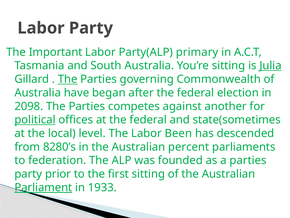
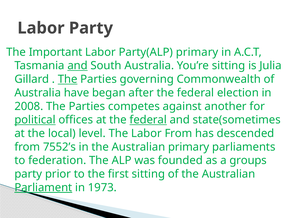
and at (78, 66) underline: none -> present
Julia underline: present -> none
2098: 2098 -> 2008
federal at (148, 120) underline: none -> present
Labor Been: Been -> From
8280’s: 8280’s -> 7552’s
Australian percent: percent -> primary
a parties: parties -> groups
1933: 1933 -> 1973
